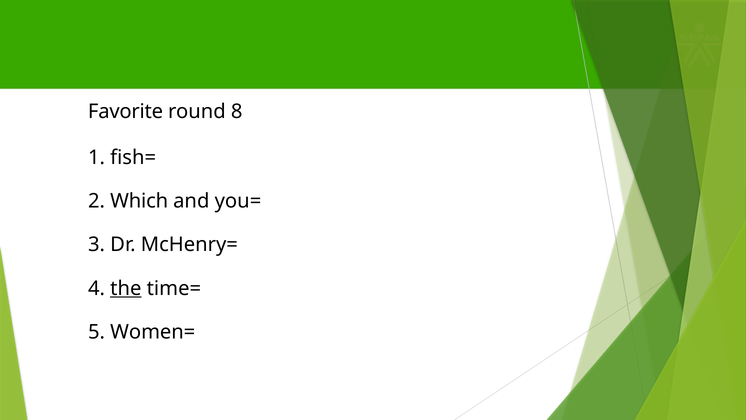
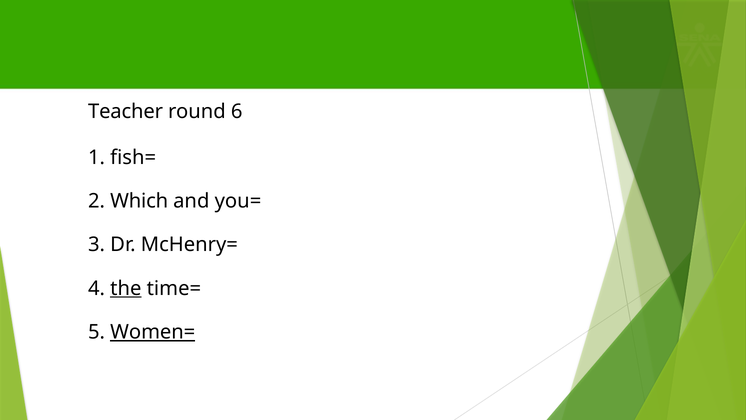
Favorite: Favorite -> Teacher
8: 8 -> 6
Women= underline: none -> present
